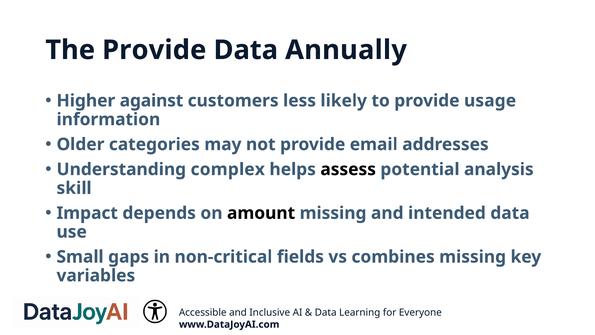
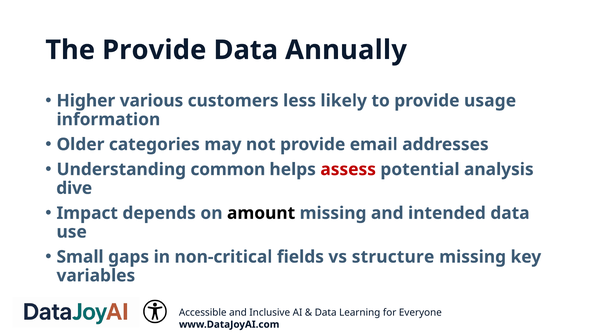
against: against -> various
complex: complex -> common
assess colour: black -> red
skill: skill -> dive
combines: combines -> structure
